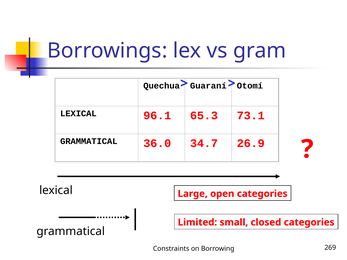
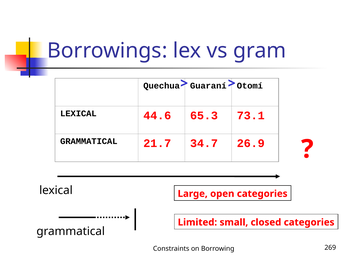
96.1: 96.1 -> 44.6
36.0: 36.0 -> 21.7
